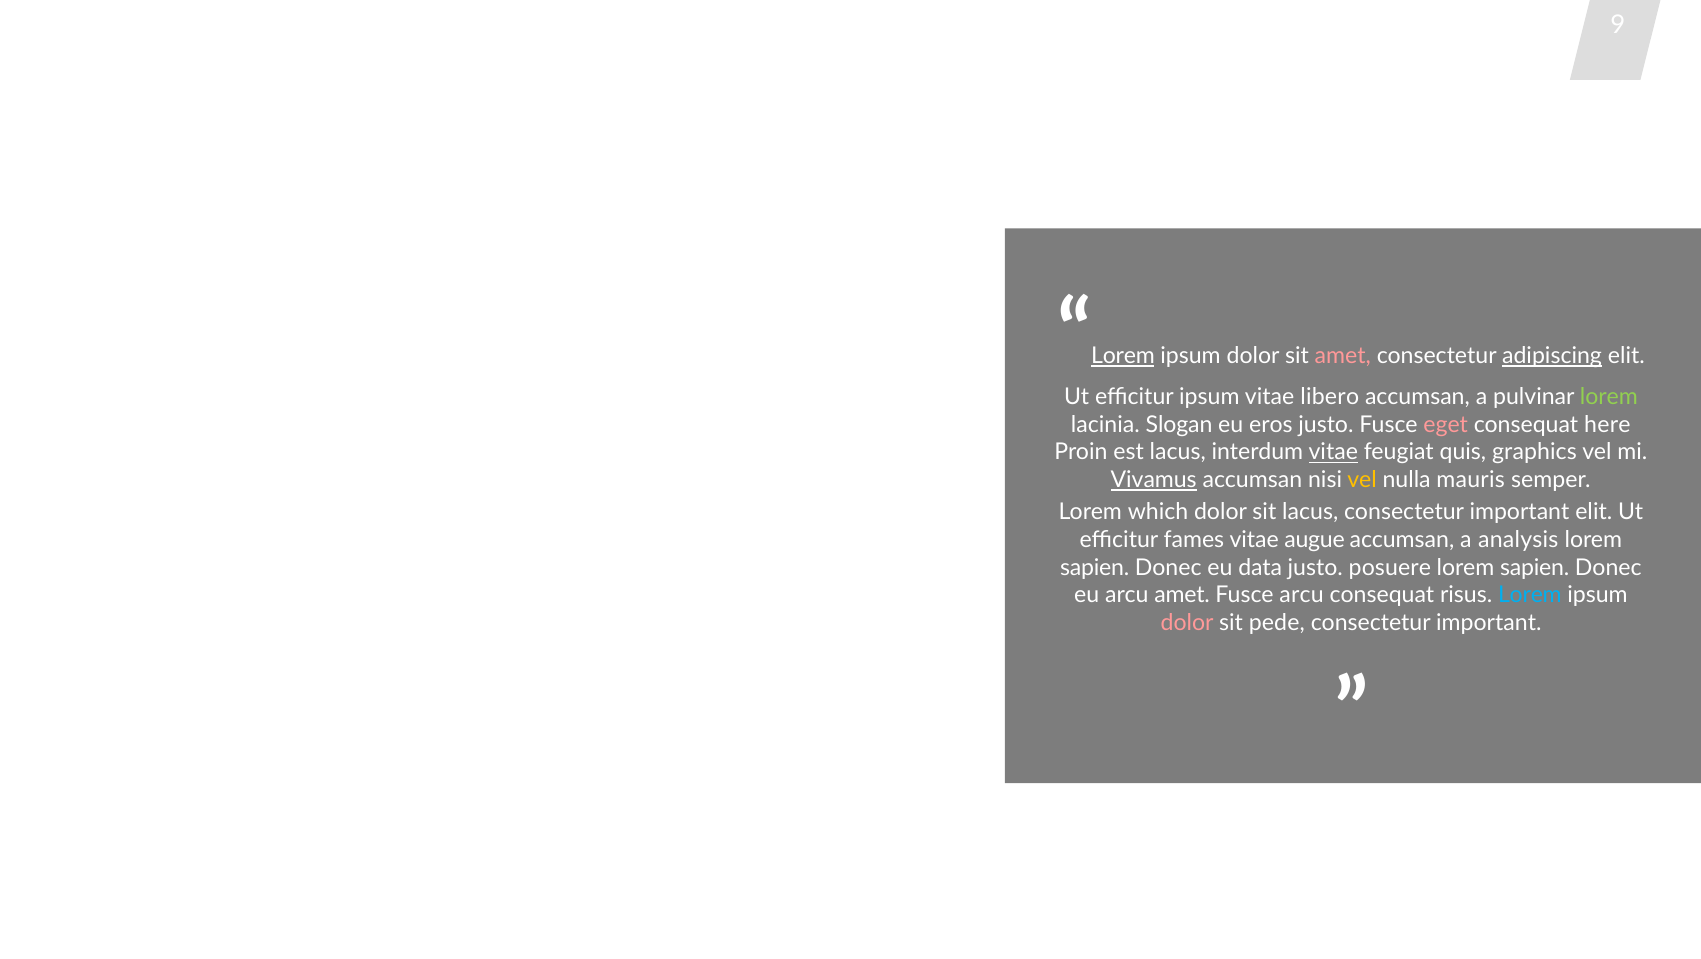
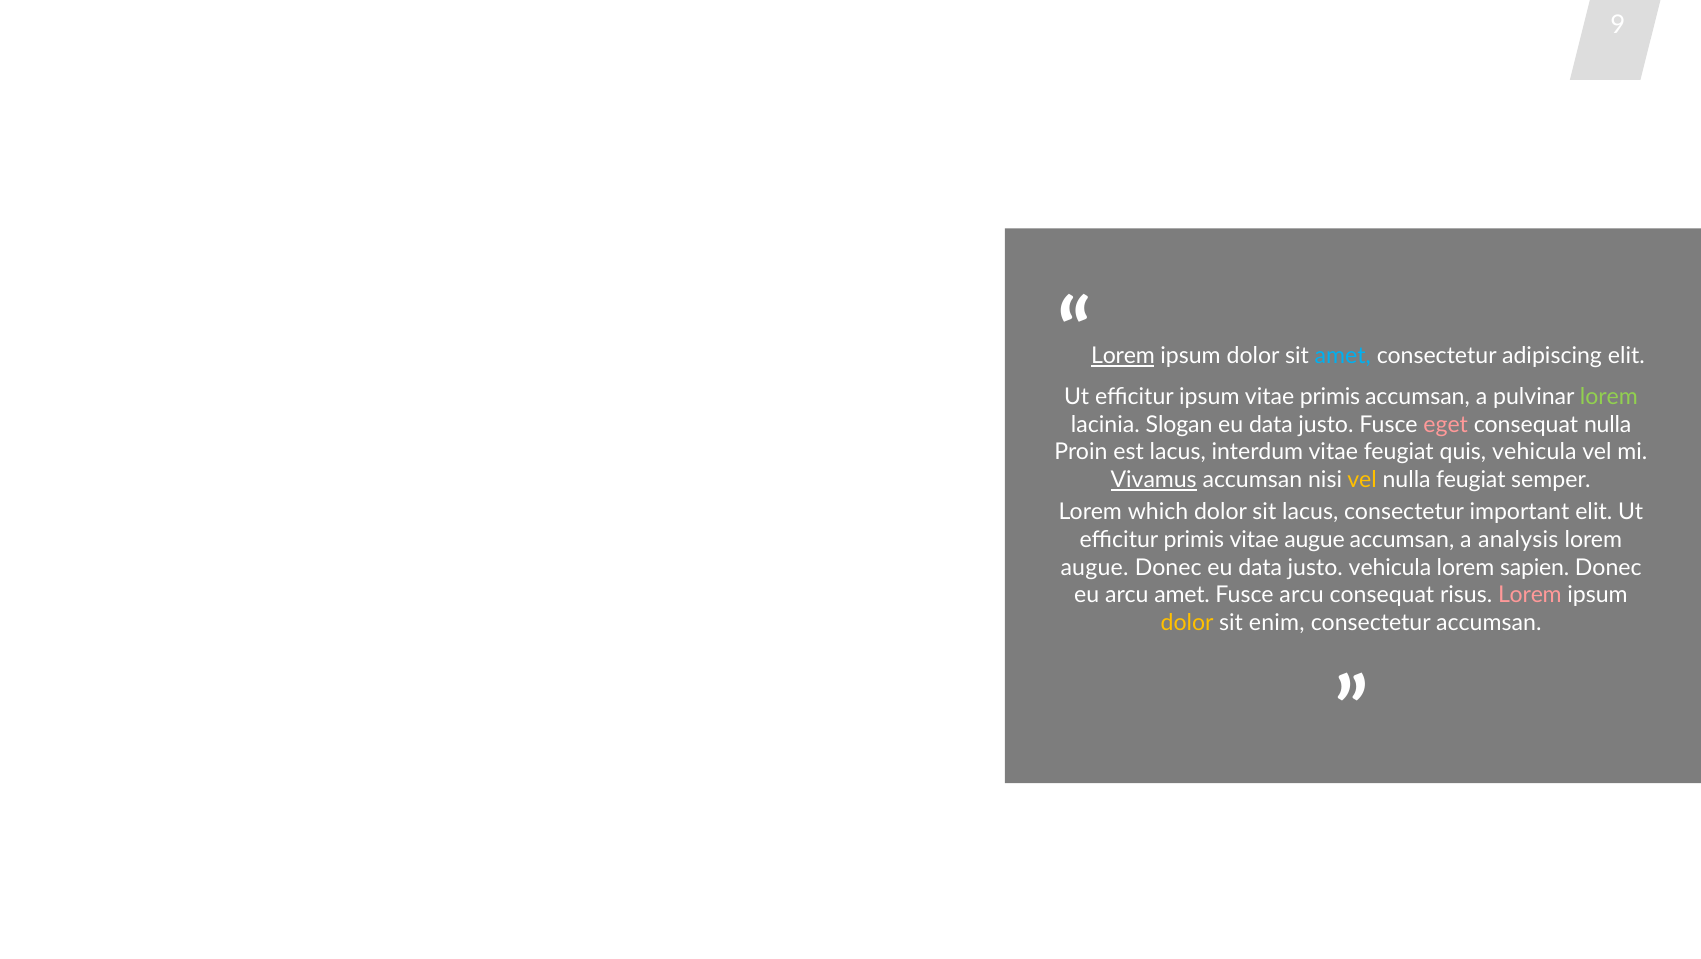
amet at (1343, 356) colour: pink -> light blue
adipiscing underline: present -> none
vitae libero: libero -> primis
eros at (1271, 425): eros -> data
consequat here: here -> nulla
vitae at (1333, 452) underline: present -> none
quis graphics: graphics -> vehicula
nulla mauris: mauris -> feugiat
efficitur fames: fames -> primis
sapien at (1095, 568): sapien -> augue
justo posuere: posuere -> vehicula
Lorem at (1530, 595) colour: light blue -> pink
dolor at (1187, 623) colour: pink -> yellow
pede: pede -> enim
important at (1489, 623): important -> accumsan
